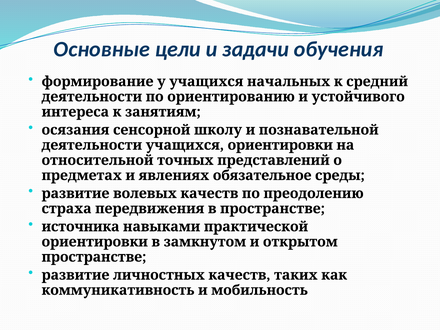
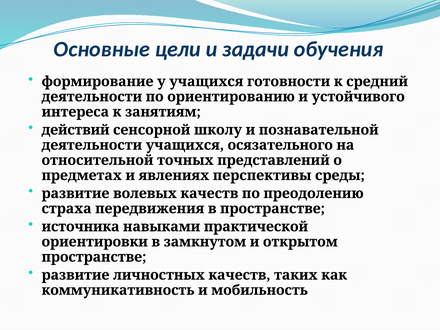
начальных: начальных -> готовности
осязания: осязания -> действий
учащихся ориентировки: ориентировки -> осязательного
обязательное: обязательное -> перспективы
